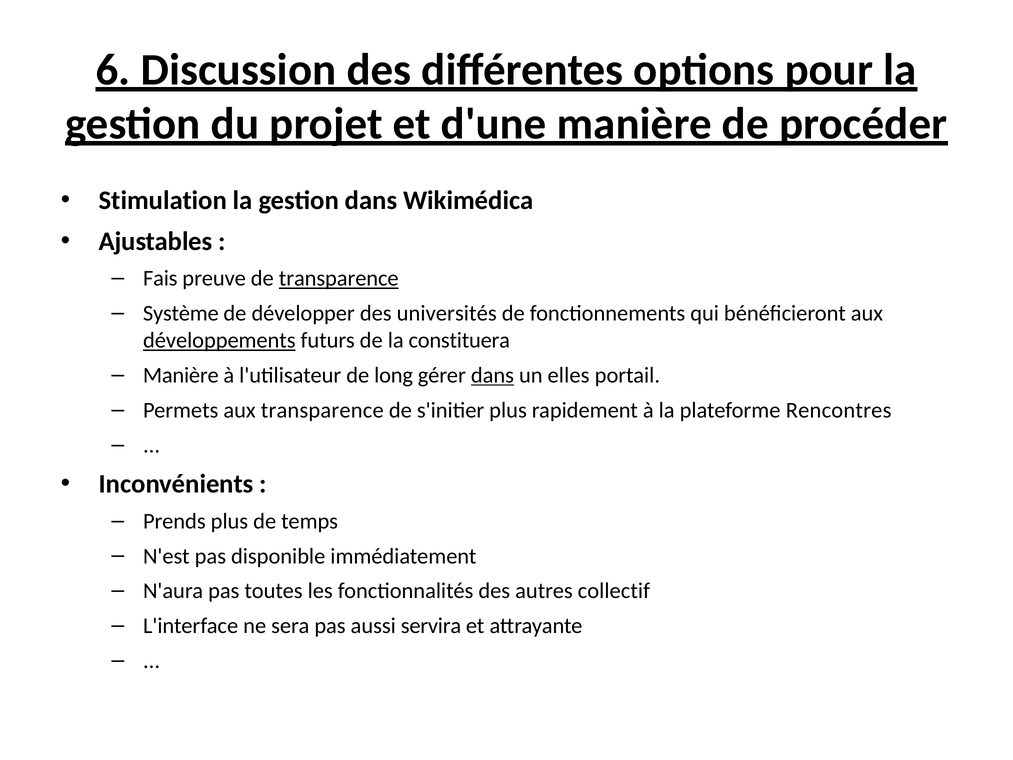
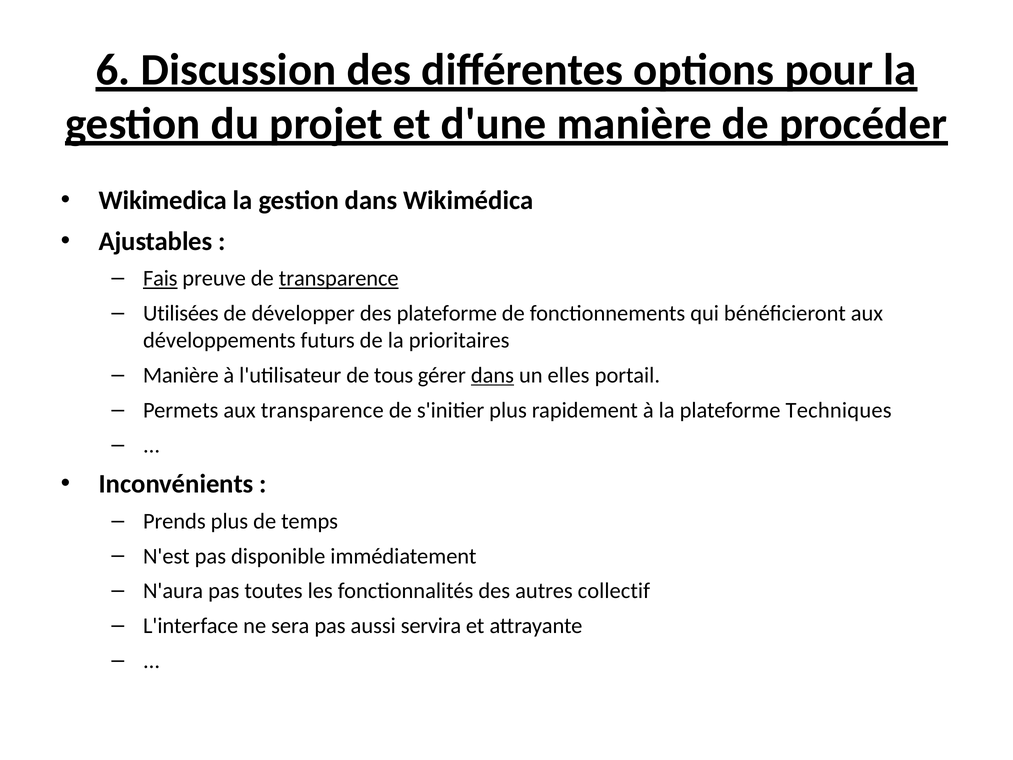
Stimulation: Stimulation -> Wikimedica
Fais underline: none -> present
Système: Système -> Utilisées
des universités: universités -> plateforme
développements underline: present -> none
constituera: constituera -> prioritaires
long: long -> tous
Rencontres: Rencontres -> Techniques
